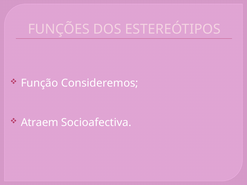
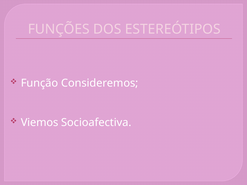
Atraem: Atraem -> Viemos
